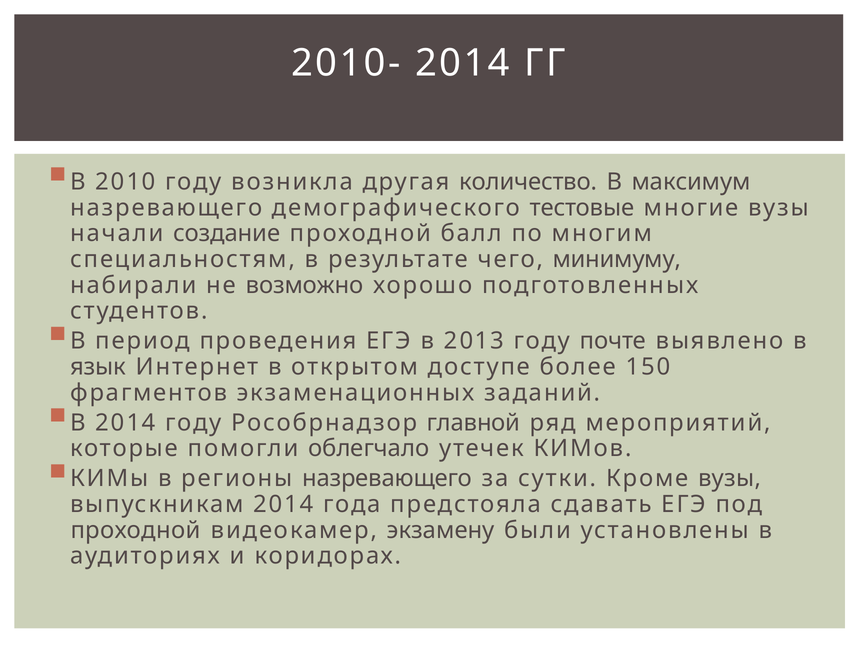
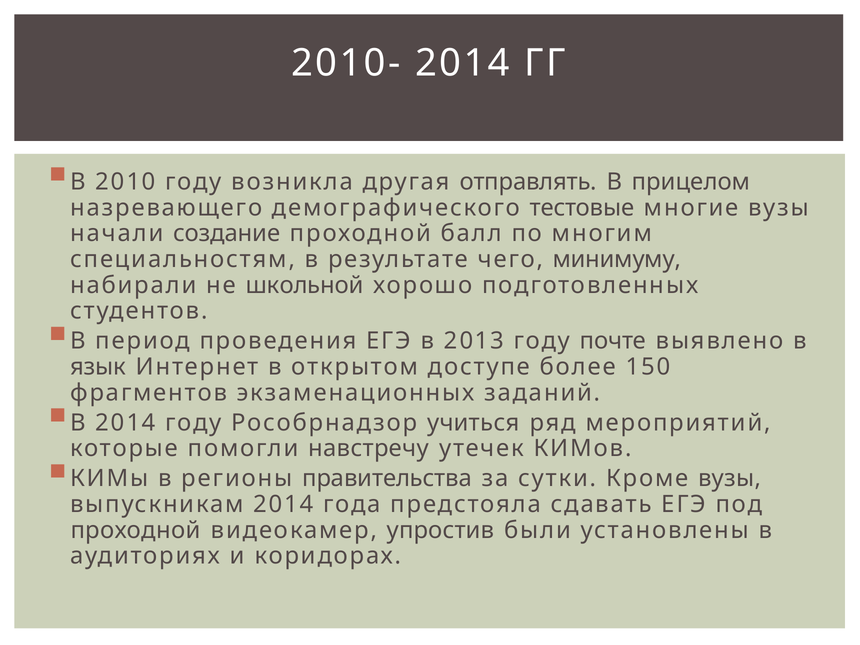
количество: количество -> отправлять
максимум: максимум -> прицелом
возможно: возможно -> школьной
главной: главной -> учиться
облегчало: облегчало -> навстречу
регионы назревающего: назревающего -> правительства
экзамену: экзамену -> упростив
